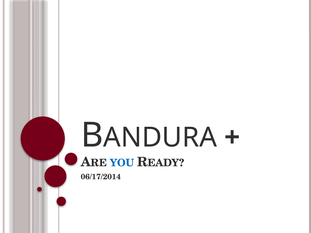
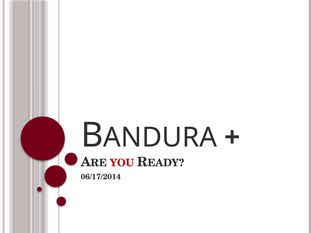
YOU colour: blue -> red
